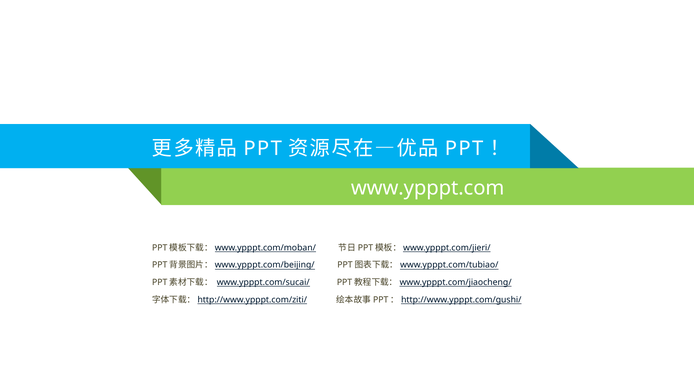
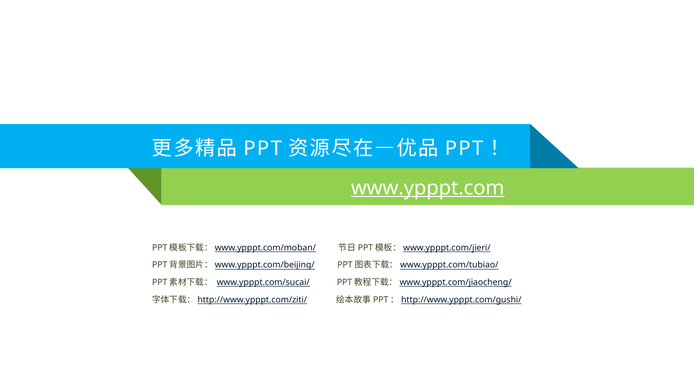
www.ypppt.com underline: none -> present
